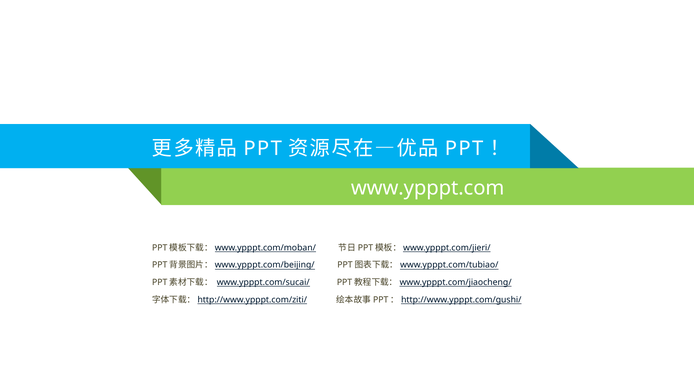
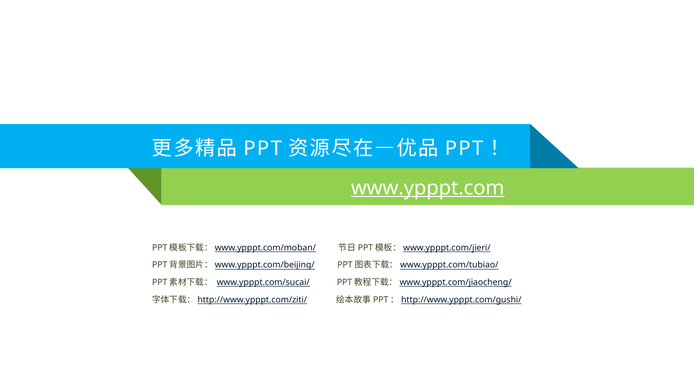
www.ypppt.com underline: none -> present
